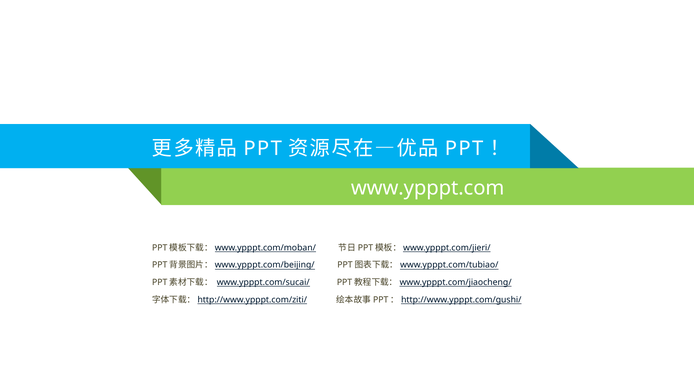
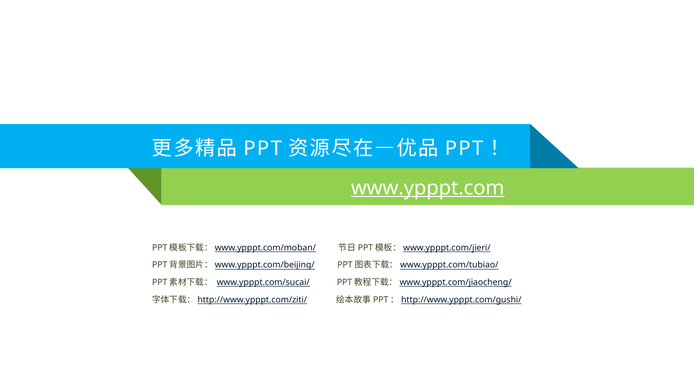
www.ypppt.com underline: none -> present
